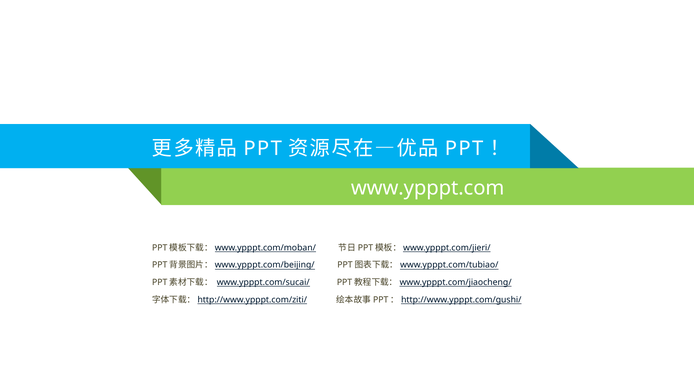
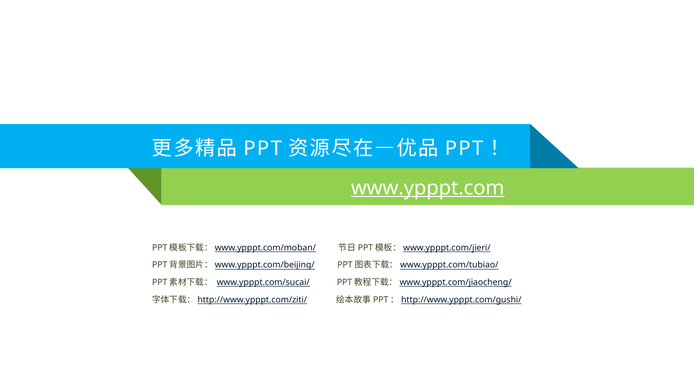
www.ypppt.com underline: none -> present
